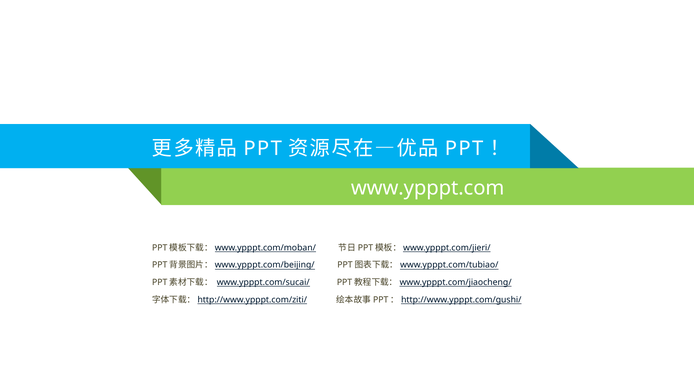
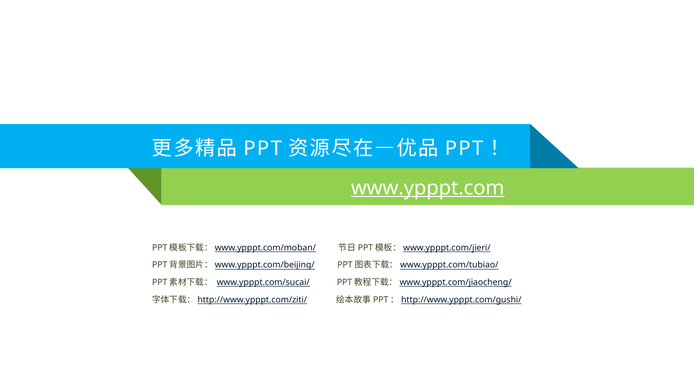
www.ypppt.com underline: none -> present
